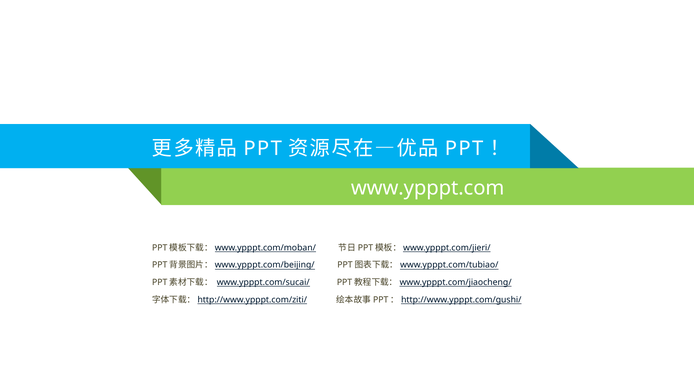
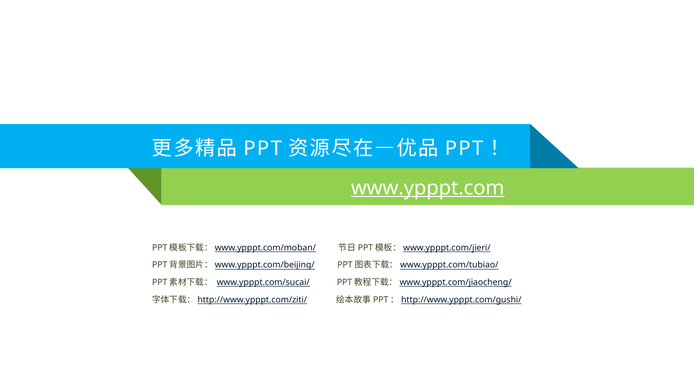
www.ypppt.com underline: none -> present
